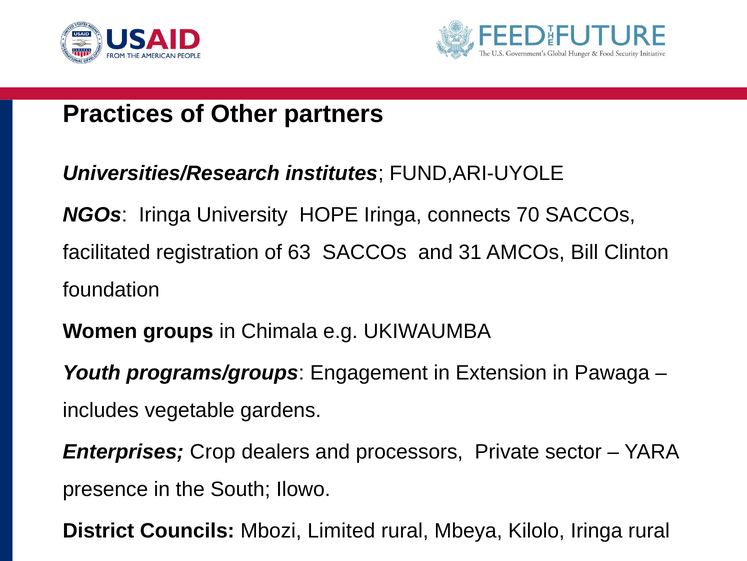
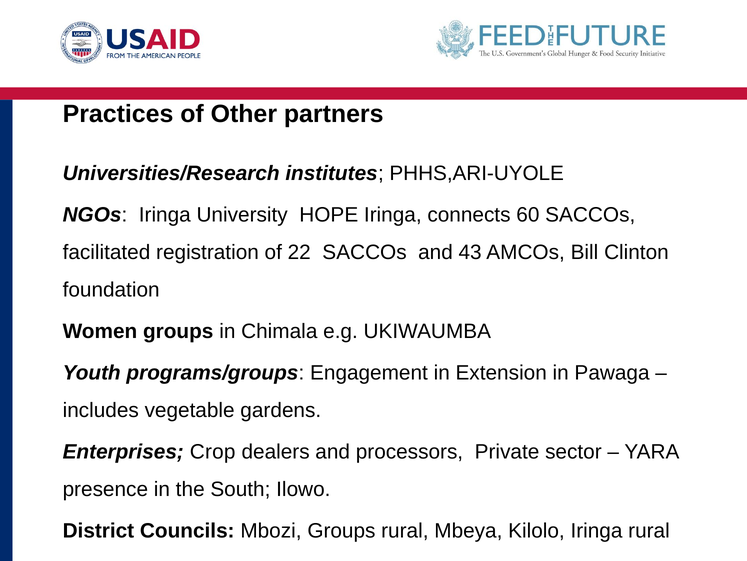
FUND,ARI-UYOLE: FUND,ARI-UYOLE -> PHHS,ARI-UYOLE
70: 70 -> 60
63: 63 -> 22
31: 31 -> 43
Mbozi Limited: Limited -> Groups
